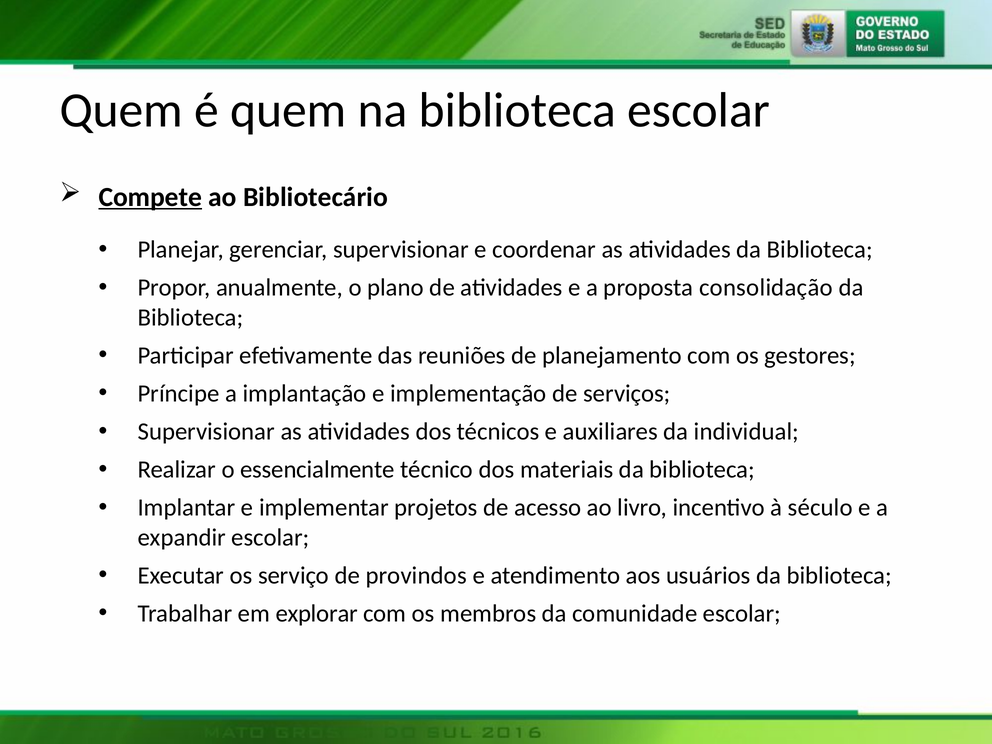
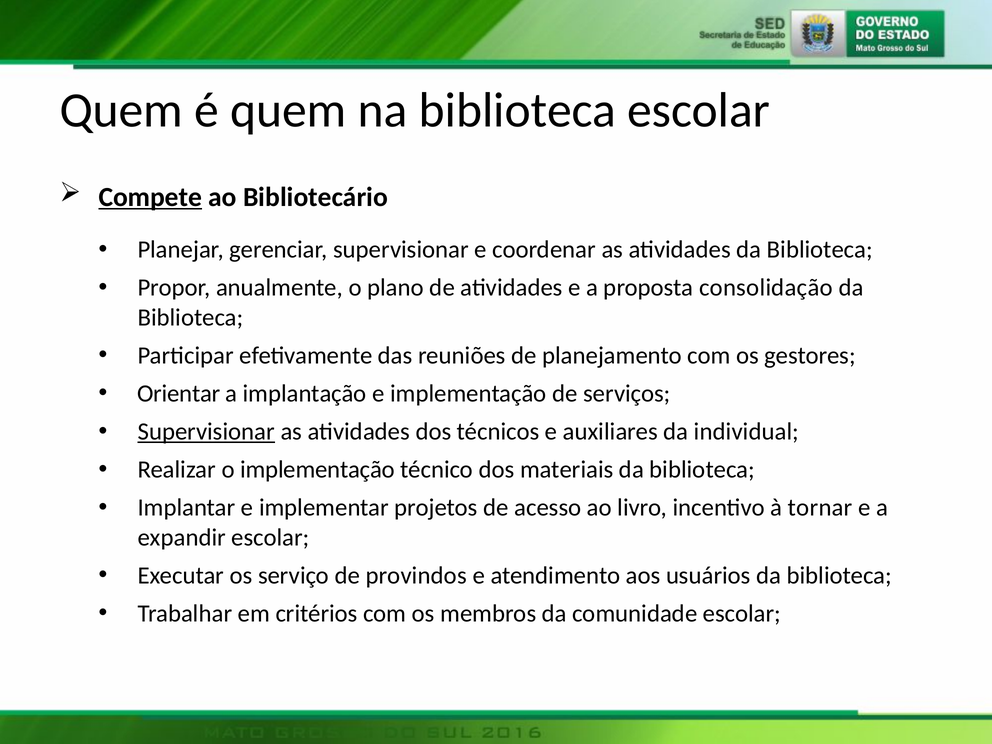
Príncipe: Príncipe -> Orientar
Supervisionar at (206, 432) underline: none -> present
o essencialmente: essencialmente -> implementação
século: século -> tornar
explorar: explorar -> critérios
